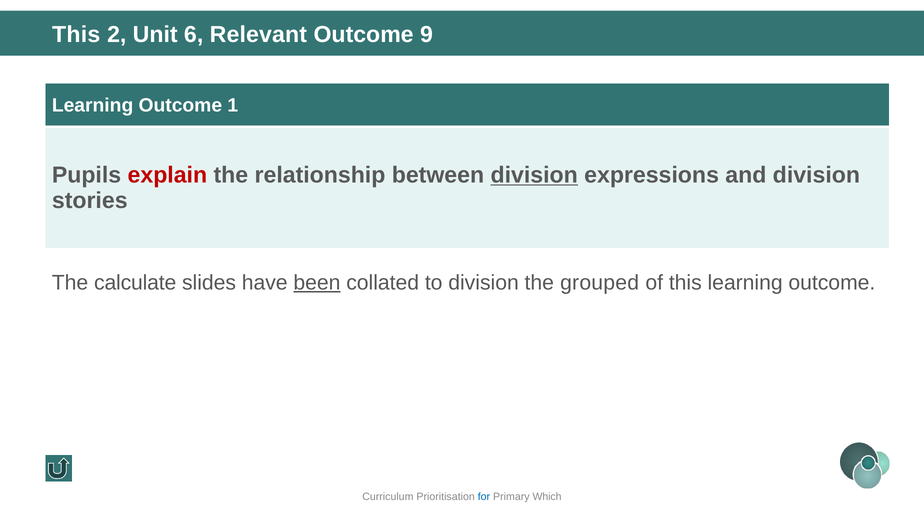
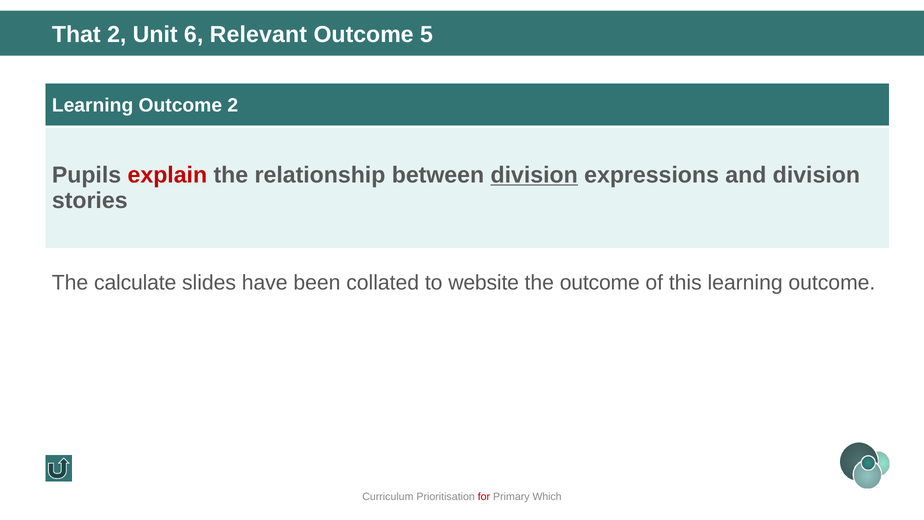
This at (76, 34): This -> That
9: 9 -> 5
Outcome 1: 1 -> 2
been underline: present -> none
to division: division -> website
the grouped: grouped -> outcome
for colour: blue -> red
